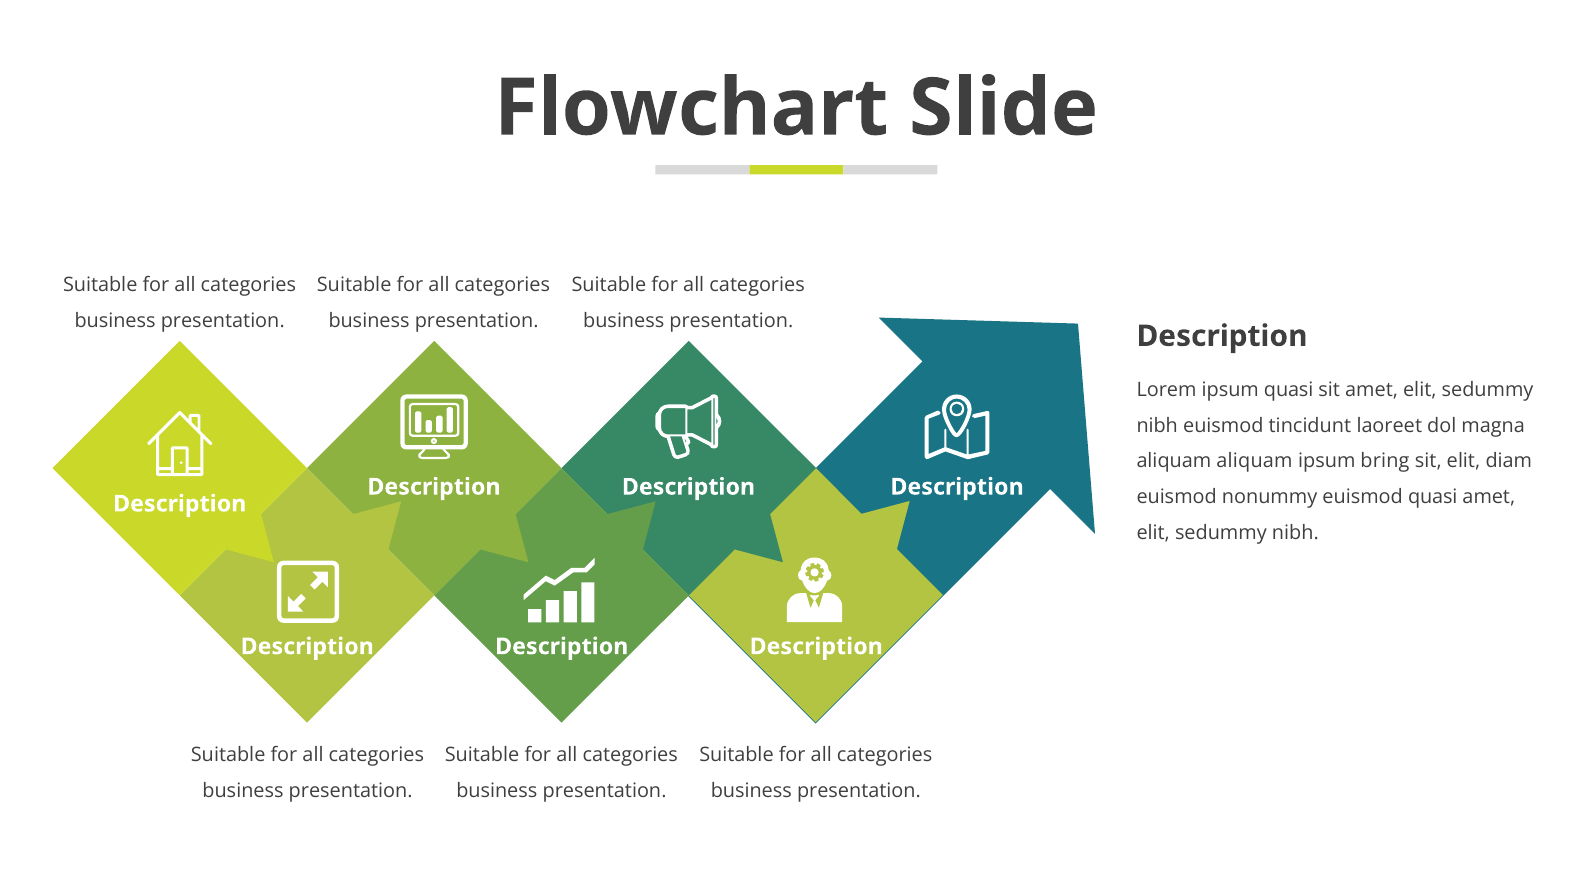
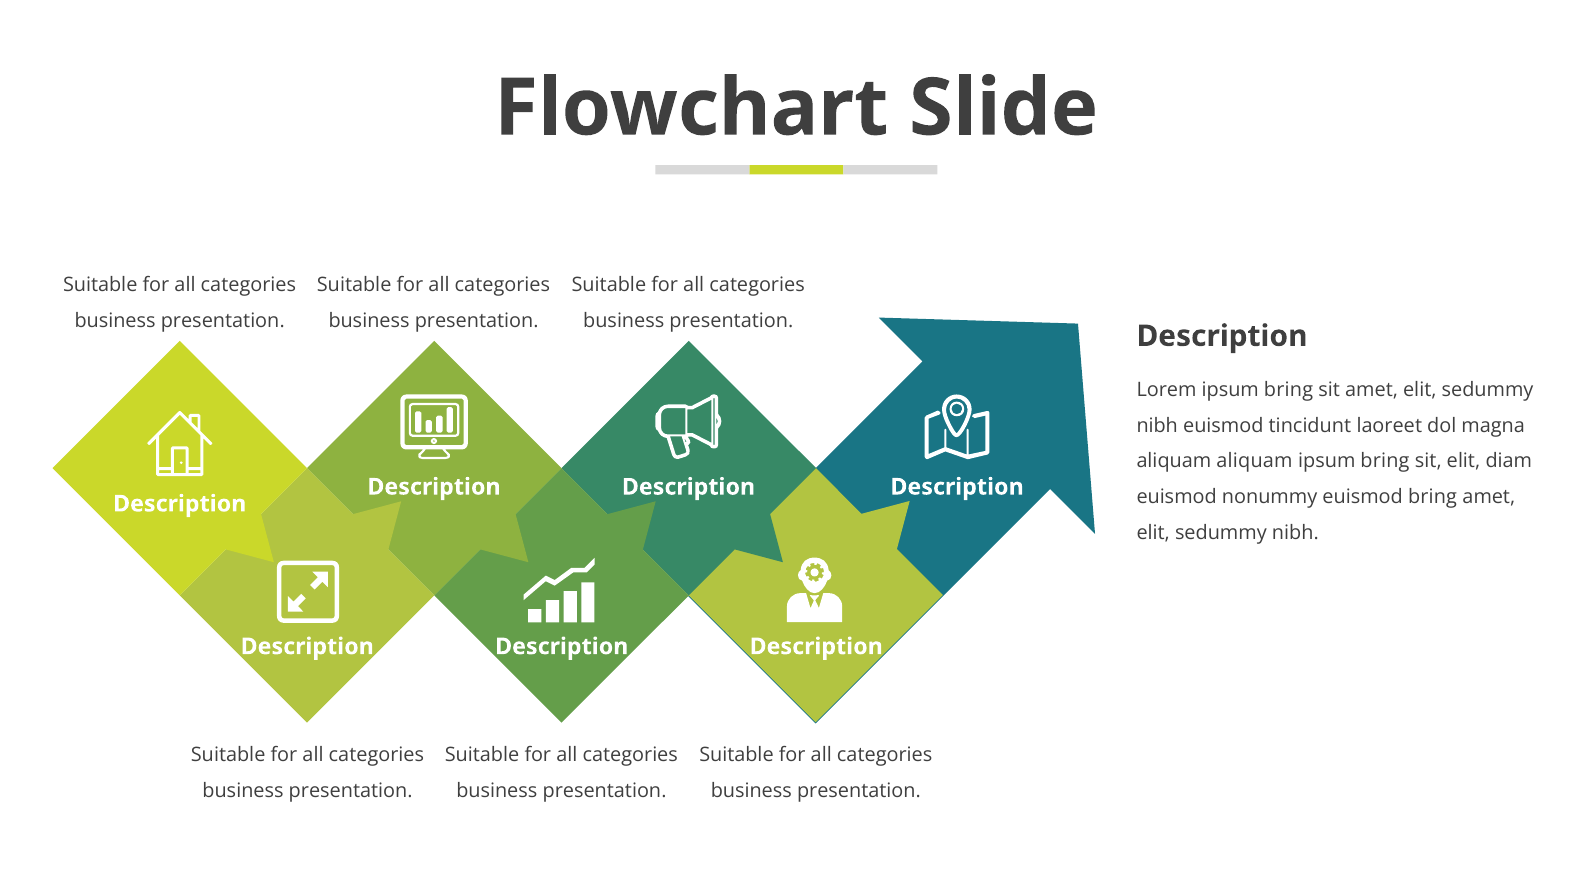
Lorem ipsum quasi: quasi -> bring
euismod quasi: quasi -> bring
